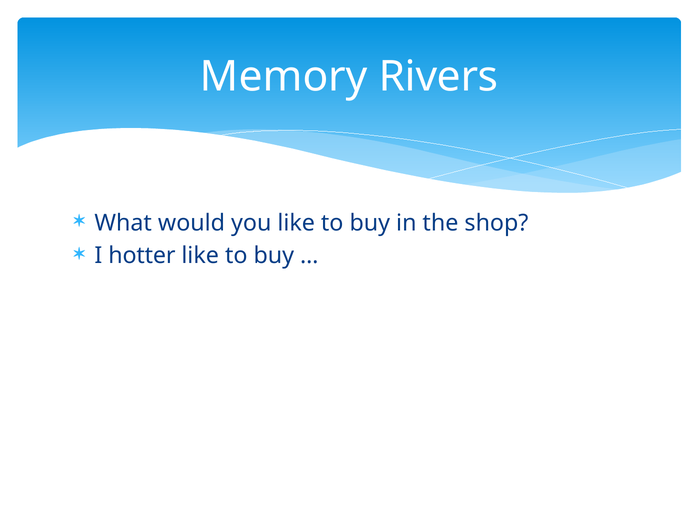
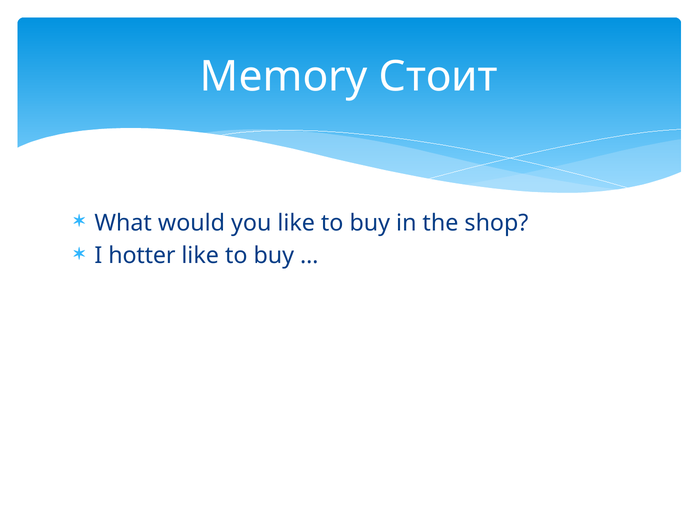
Rivers: Rivers -> Стоит
